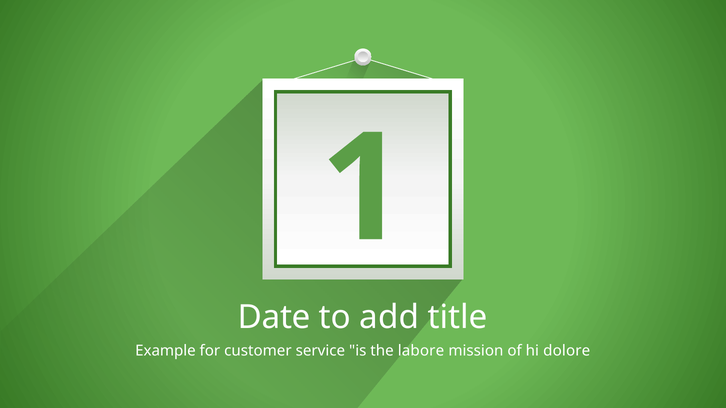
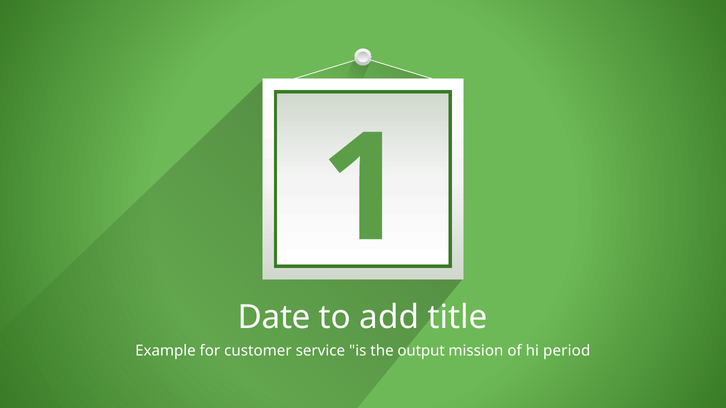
labore: labore -> output
dolore: dolore -> period
